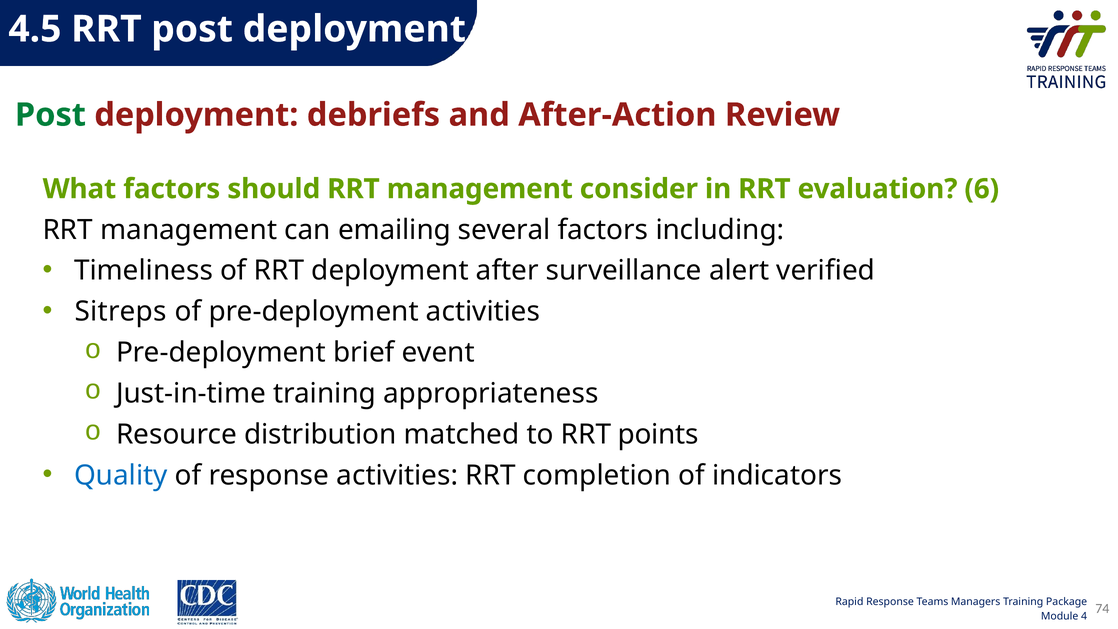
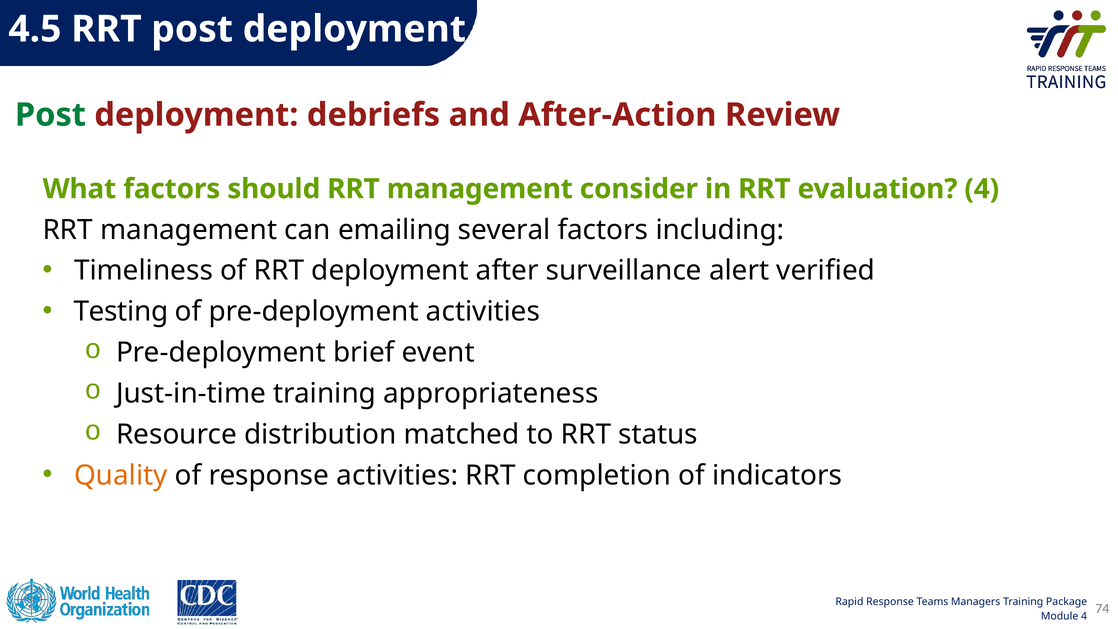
evaluation 6: 6 -> 4
Sitreps: Sitreps -> Testing
points: points -> status
Quality colour: blue -> orange
